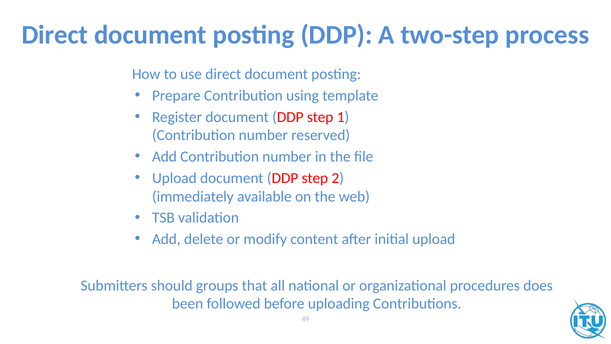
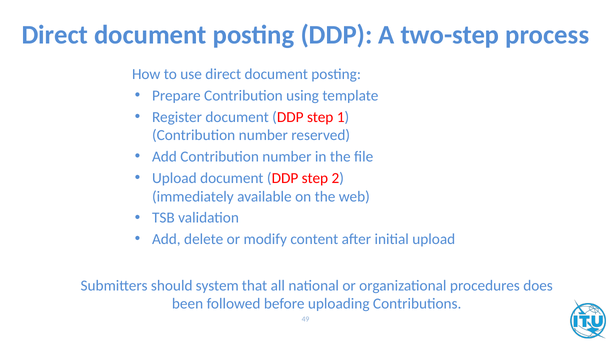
groups: groups -> system
